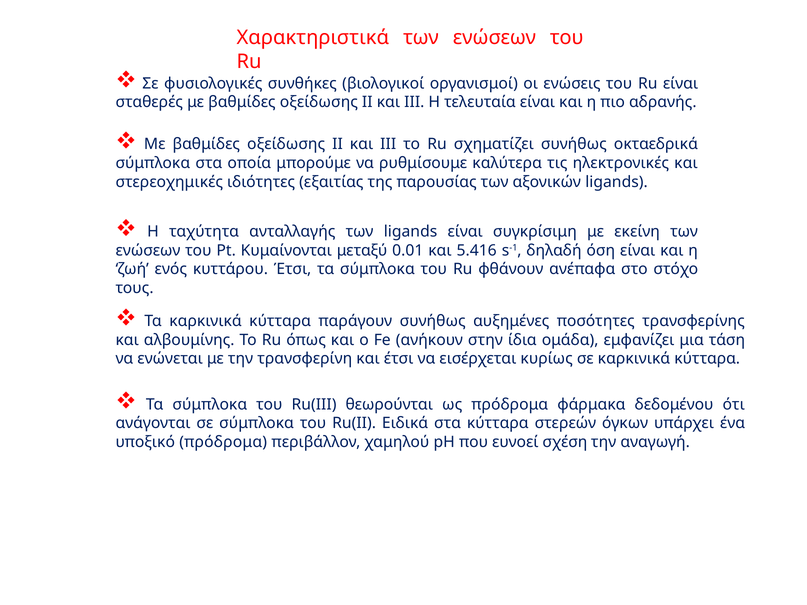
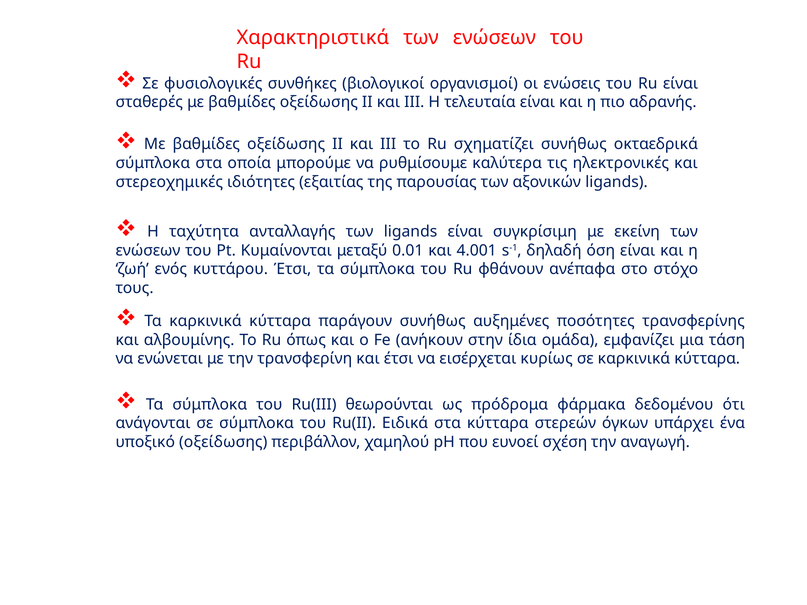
5.416: 5.416 -> 4.001
υποξικό πρόδρομα: πρόδρομα -> οξείδωσης
